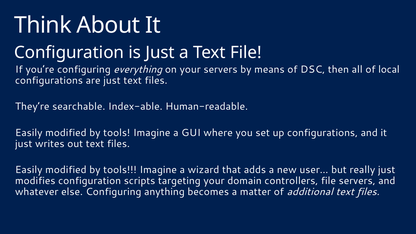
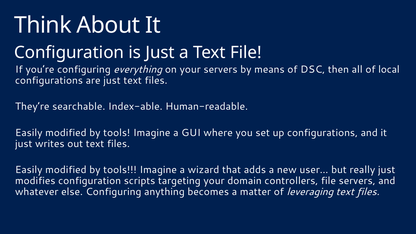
additional: additional -> leveraging
